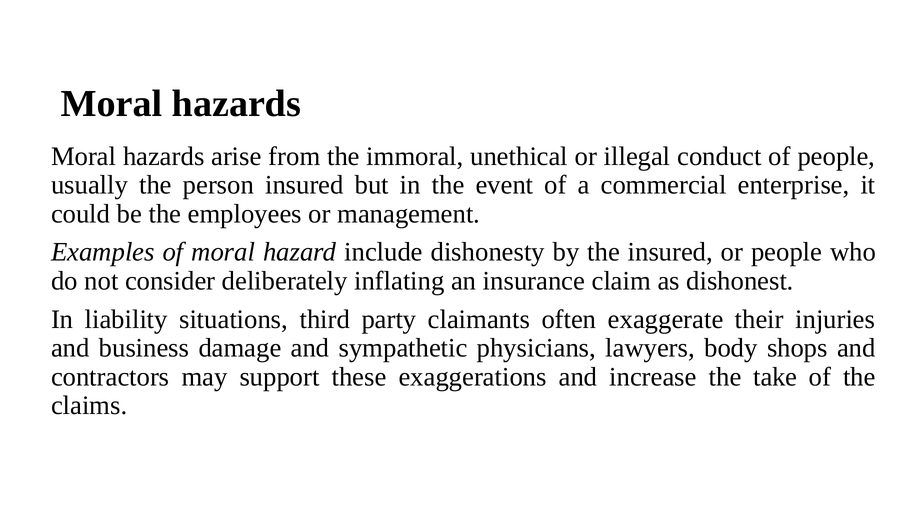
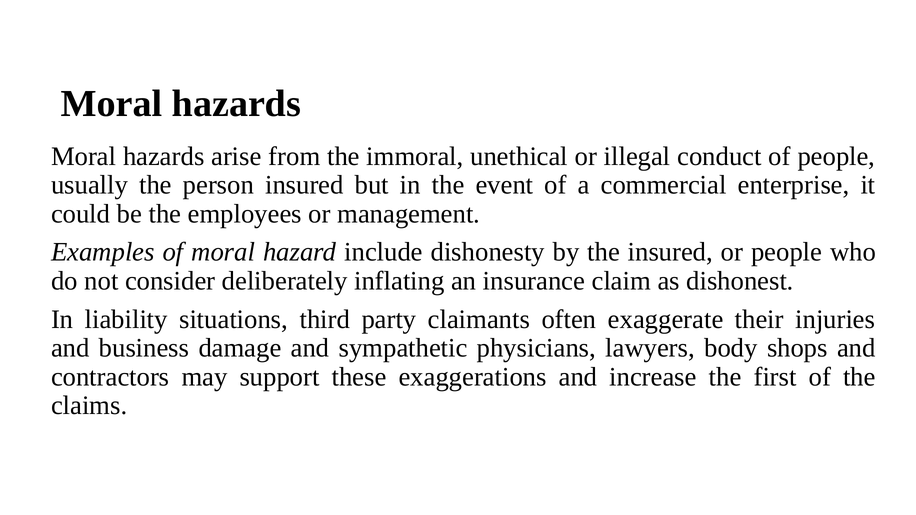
take: take -> first
